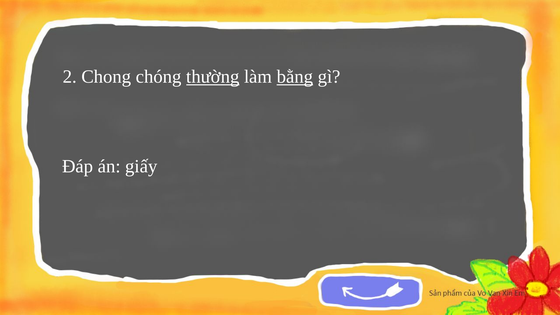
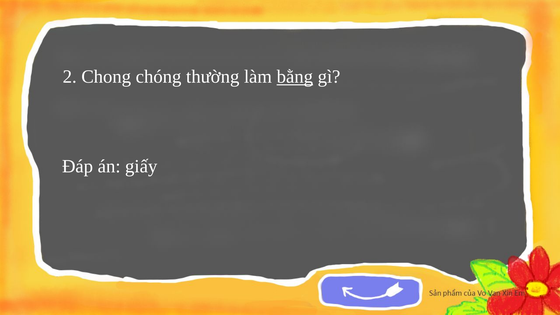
thường underline: present -> none
